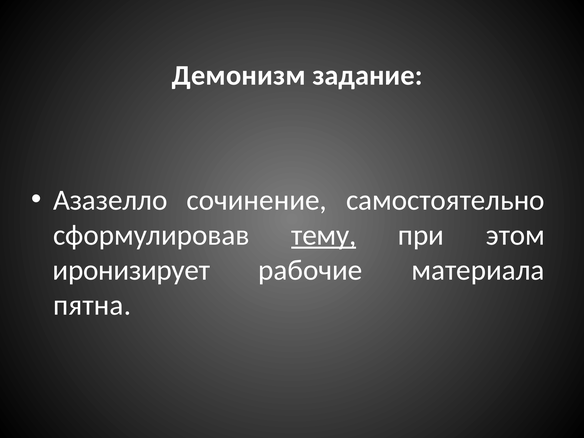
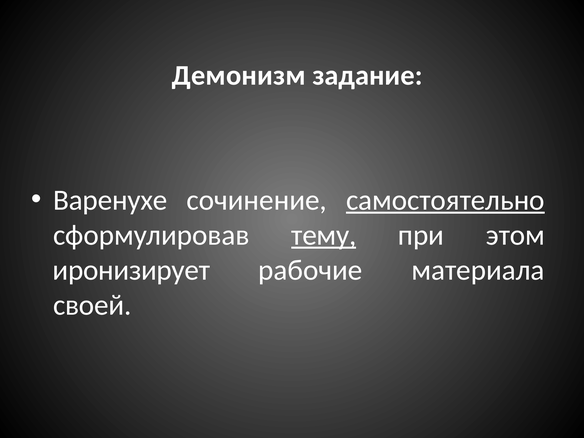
Азазелло: Азазелло -> Варенухе
самостоятельно underline: none -> present
пятна: пятна -> своей
